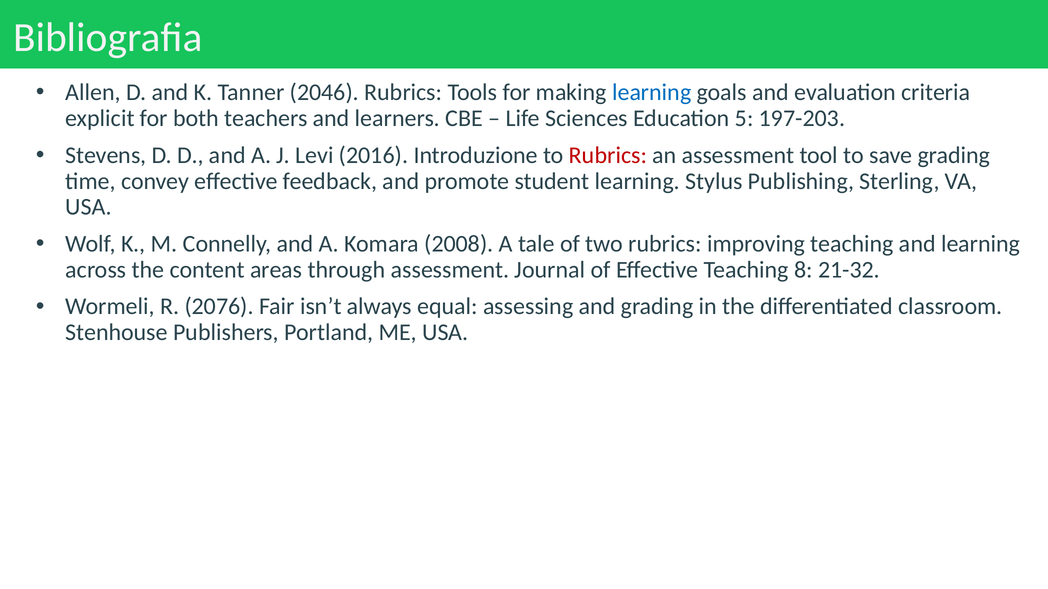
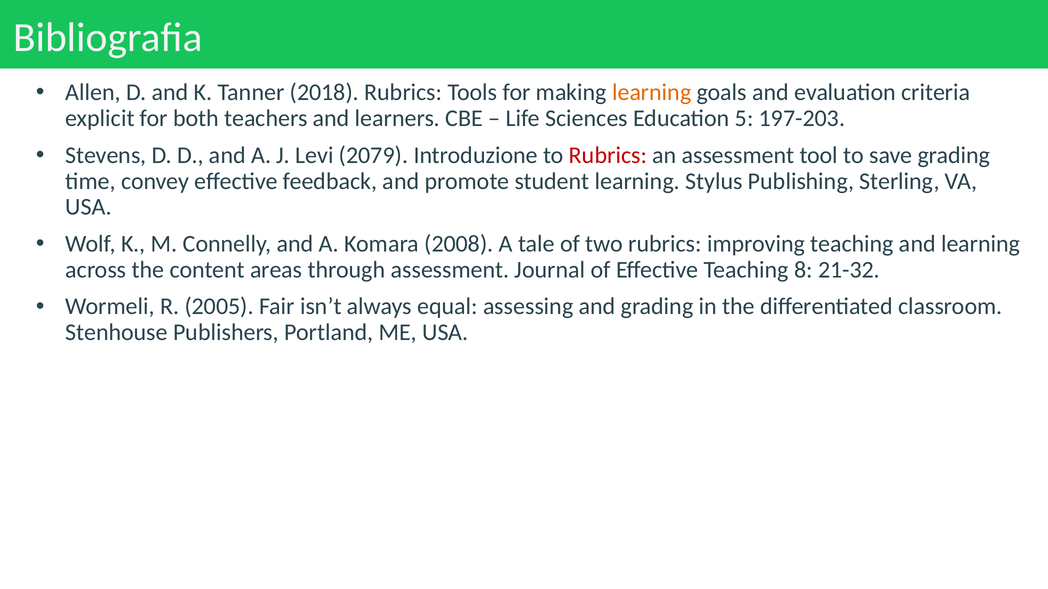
2046: 2046 -> 2018
learning at (652, 93) colour: blue -> orange
2016: 2016 -> 2079
2076: 2076 -> 2005
